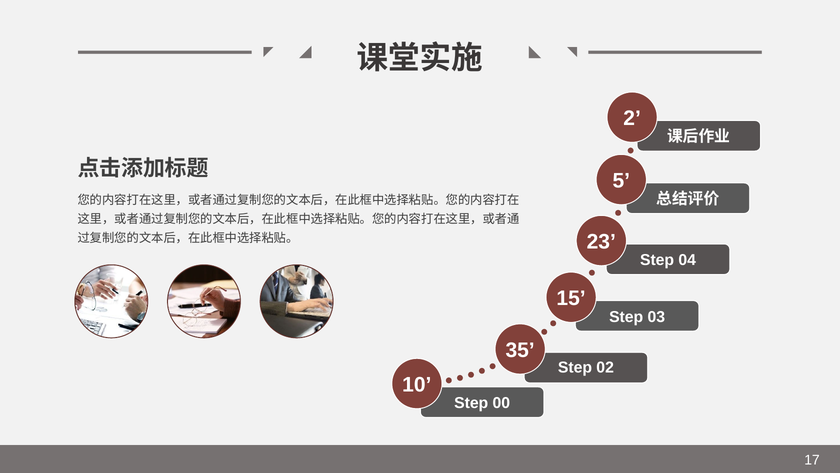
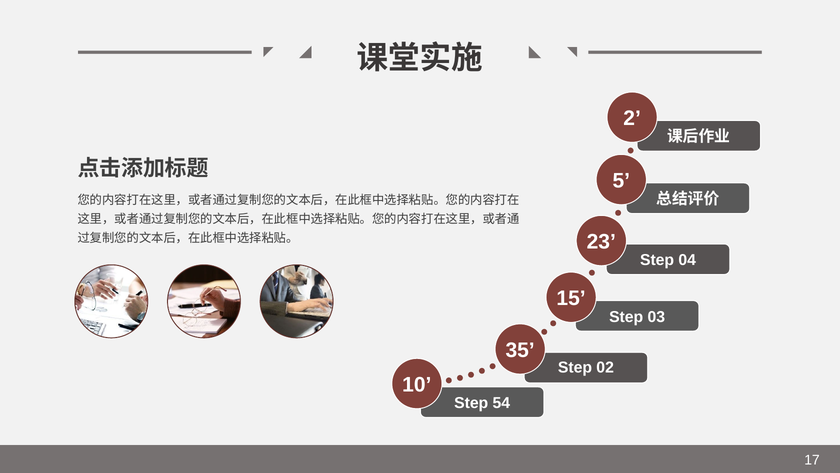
00: 00 -> 54
